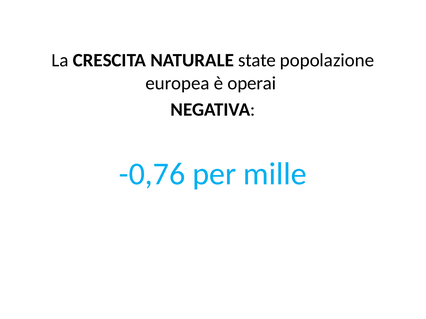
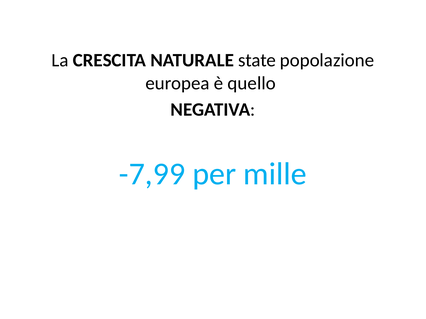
operai: operai -> quello
-0,76: -0,76 -> -7,99
